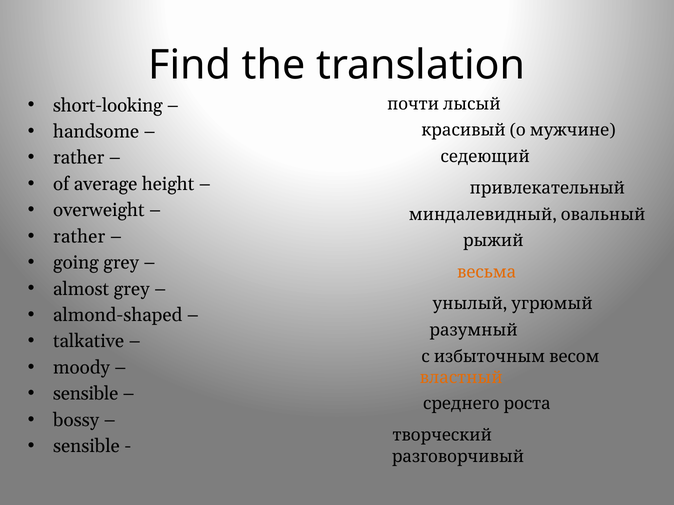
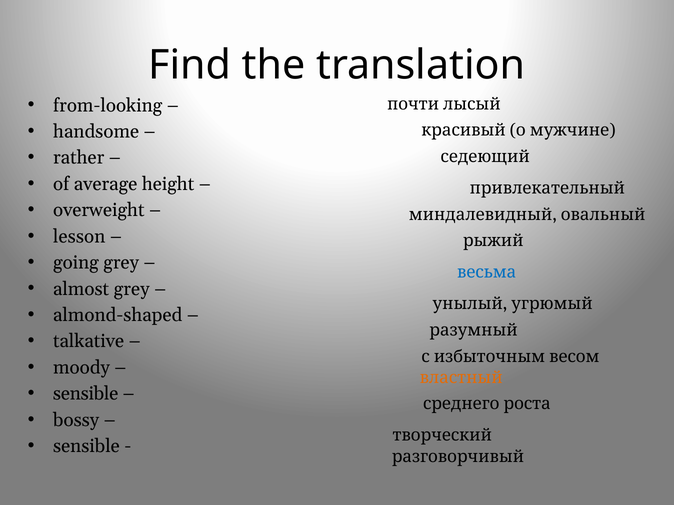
short-looking: short-looking -> from-looking
rather at (79, 237): rather -> lesson
весьма colour: orange -> blue
